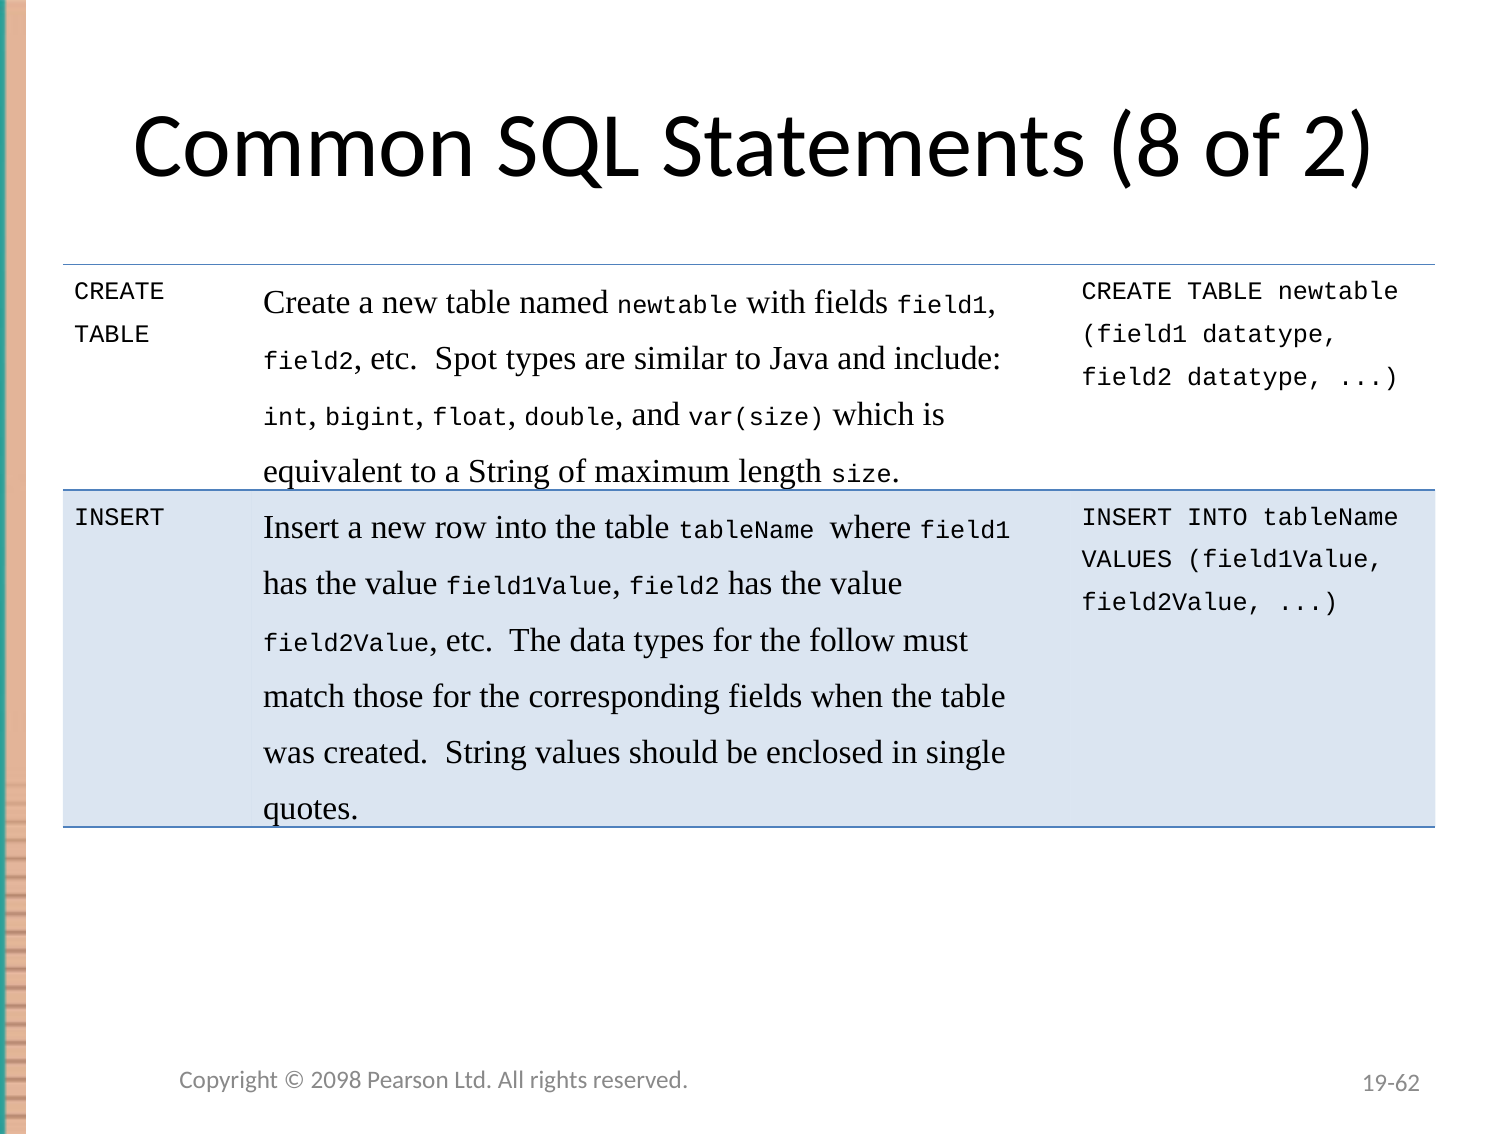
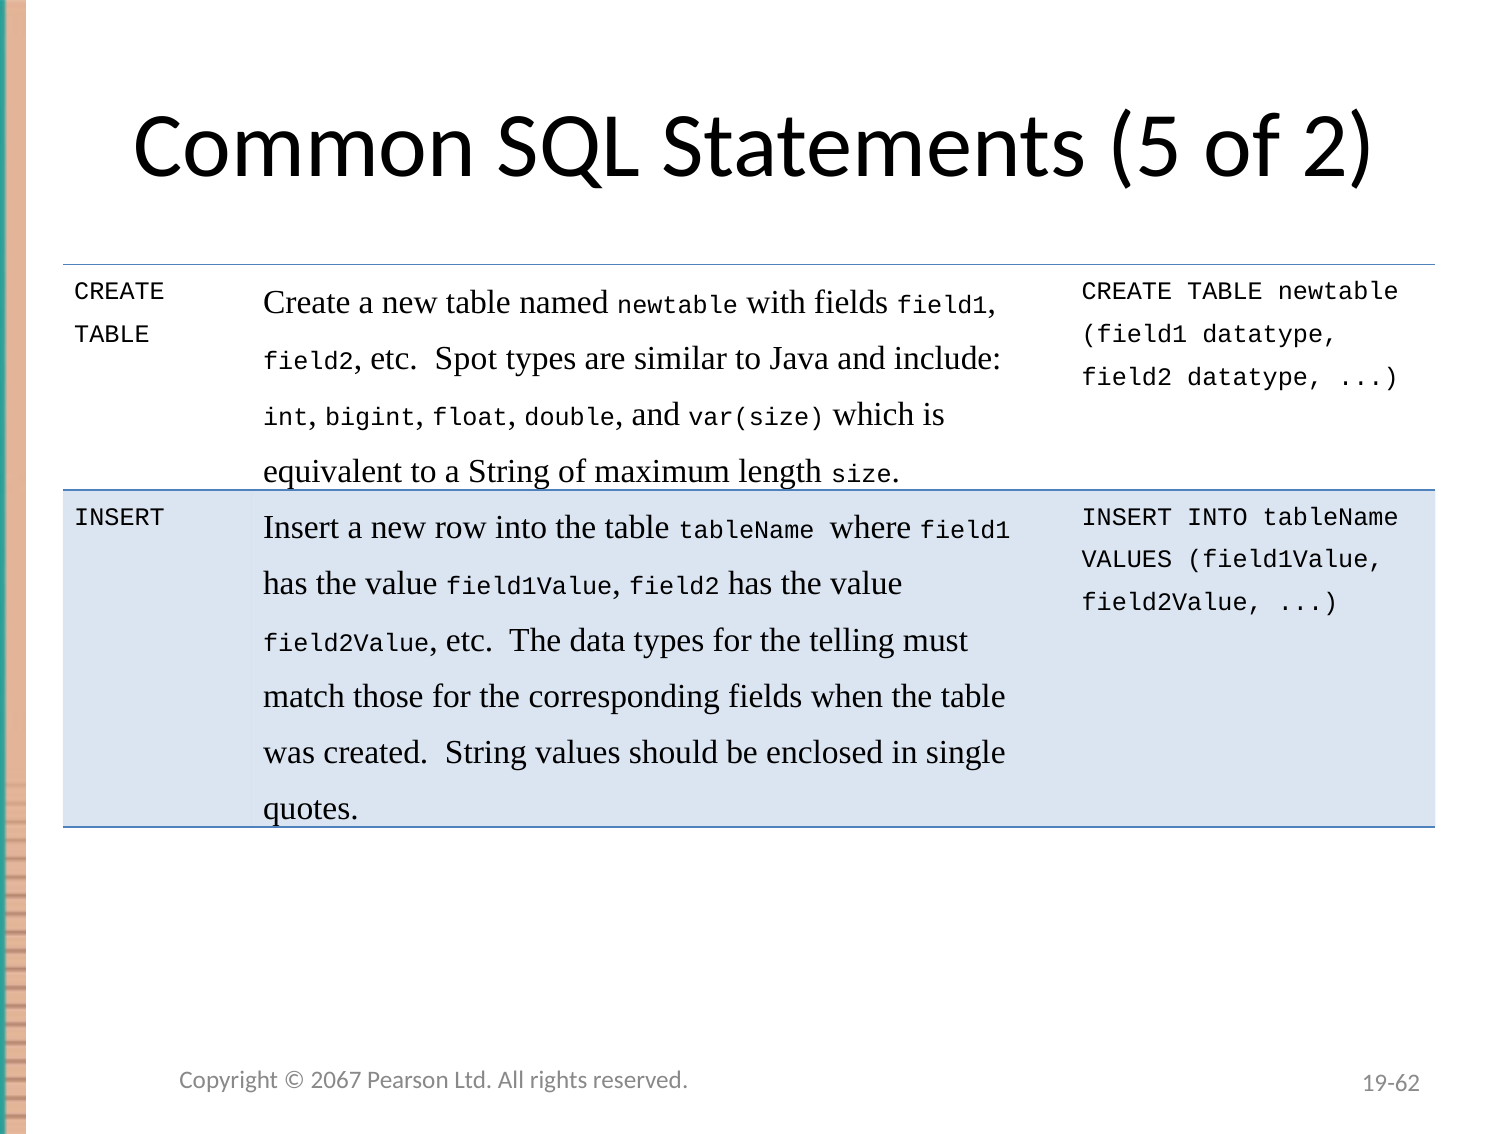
8: 8 -> 5
follow: follow -> telling
2098: 2098 -> 2067
